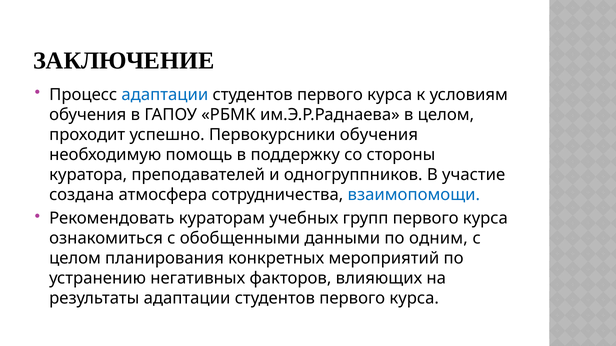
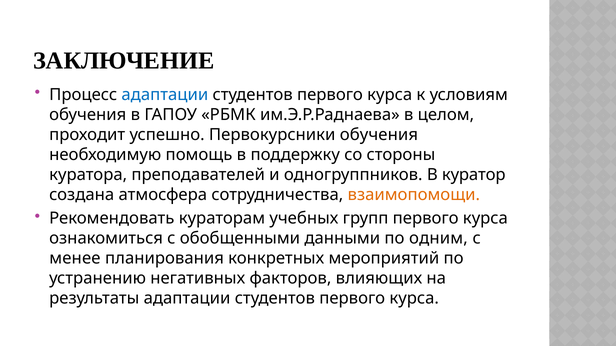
участие: участие -> куратор
взаимопомощи colour: blue -> orange
целом at (75, 259): целом -> менее
